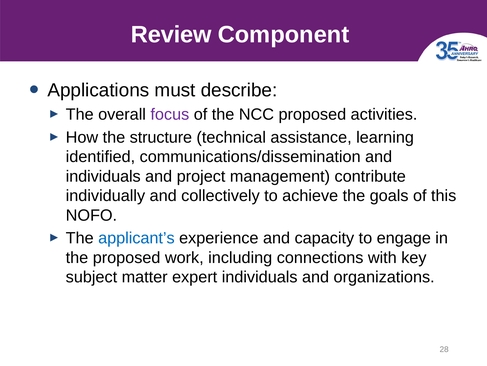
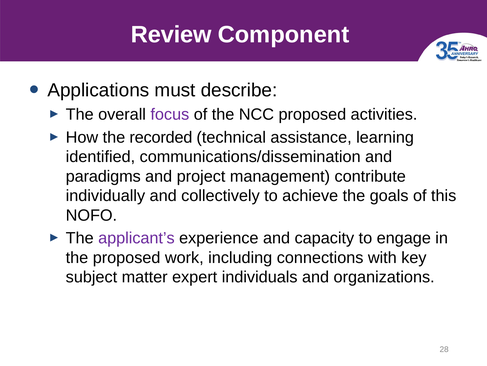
structure: structure -> recorded
individuals at (103, 176): individuals -> paradigms
applicant’s colour: blue -> purple
